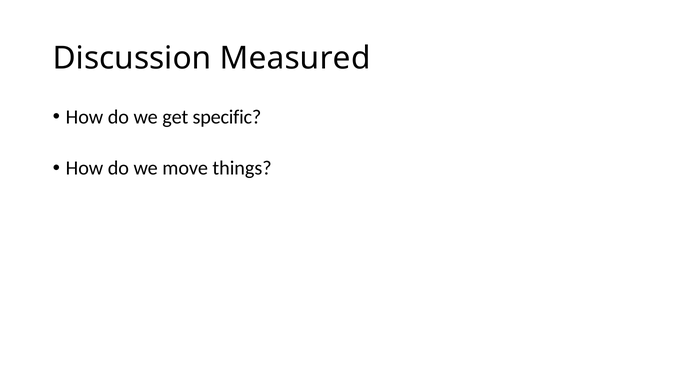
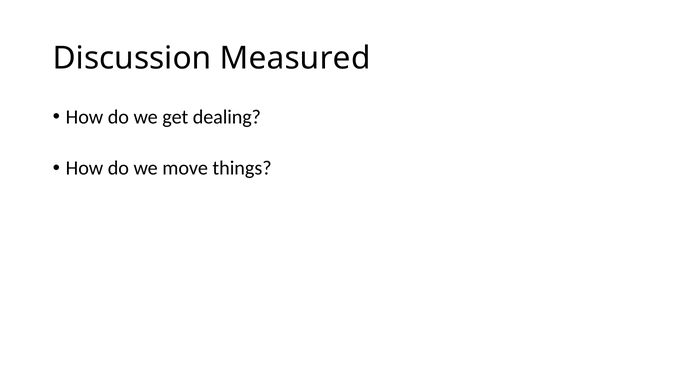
specific: specific -> dealing
